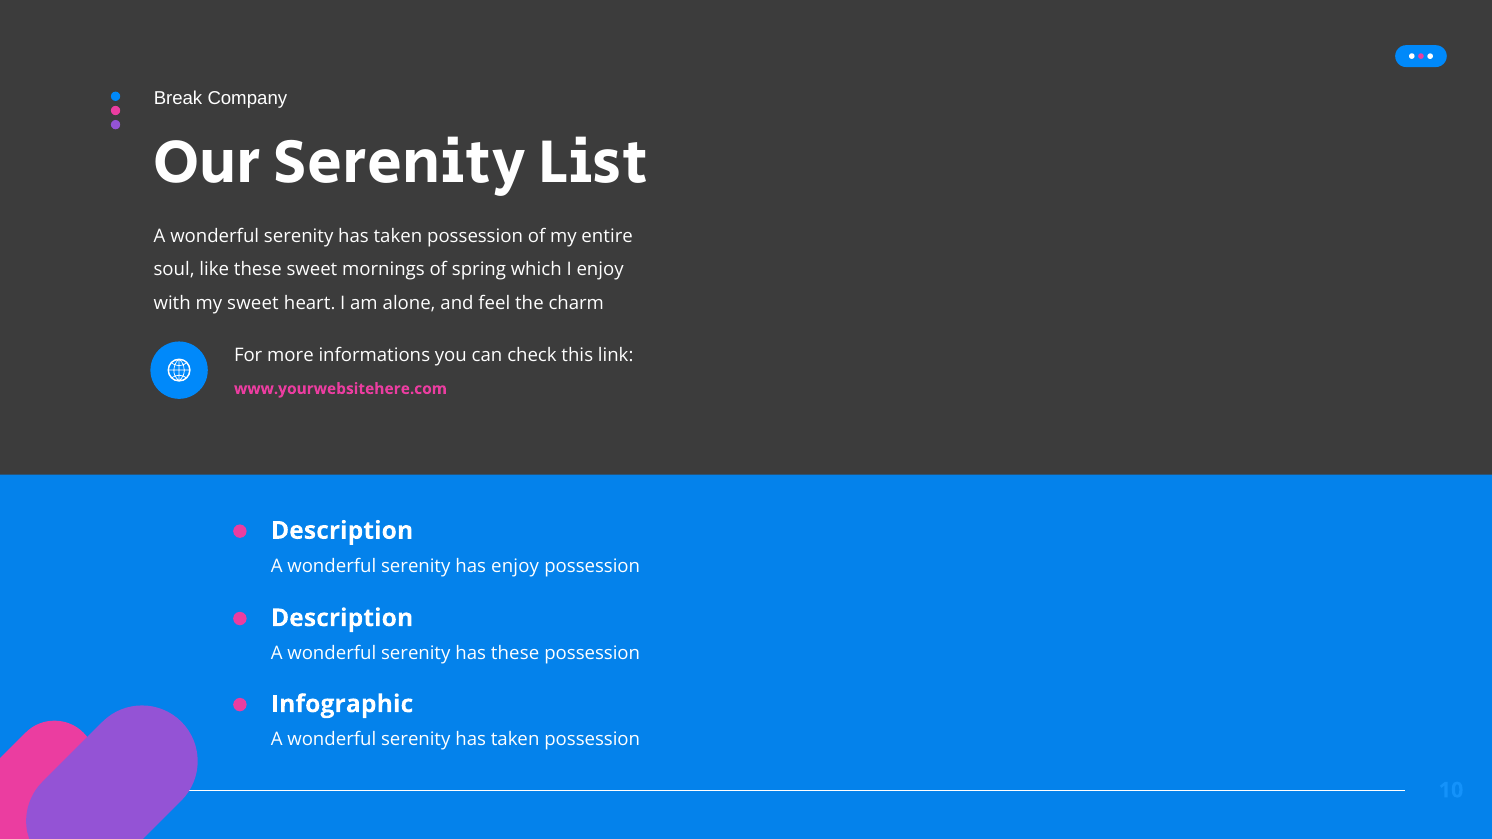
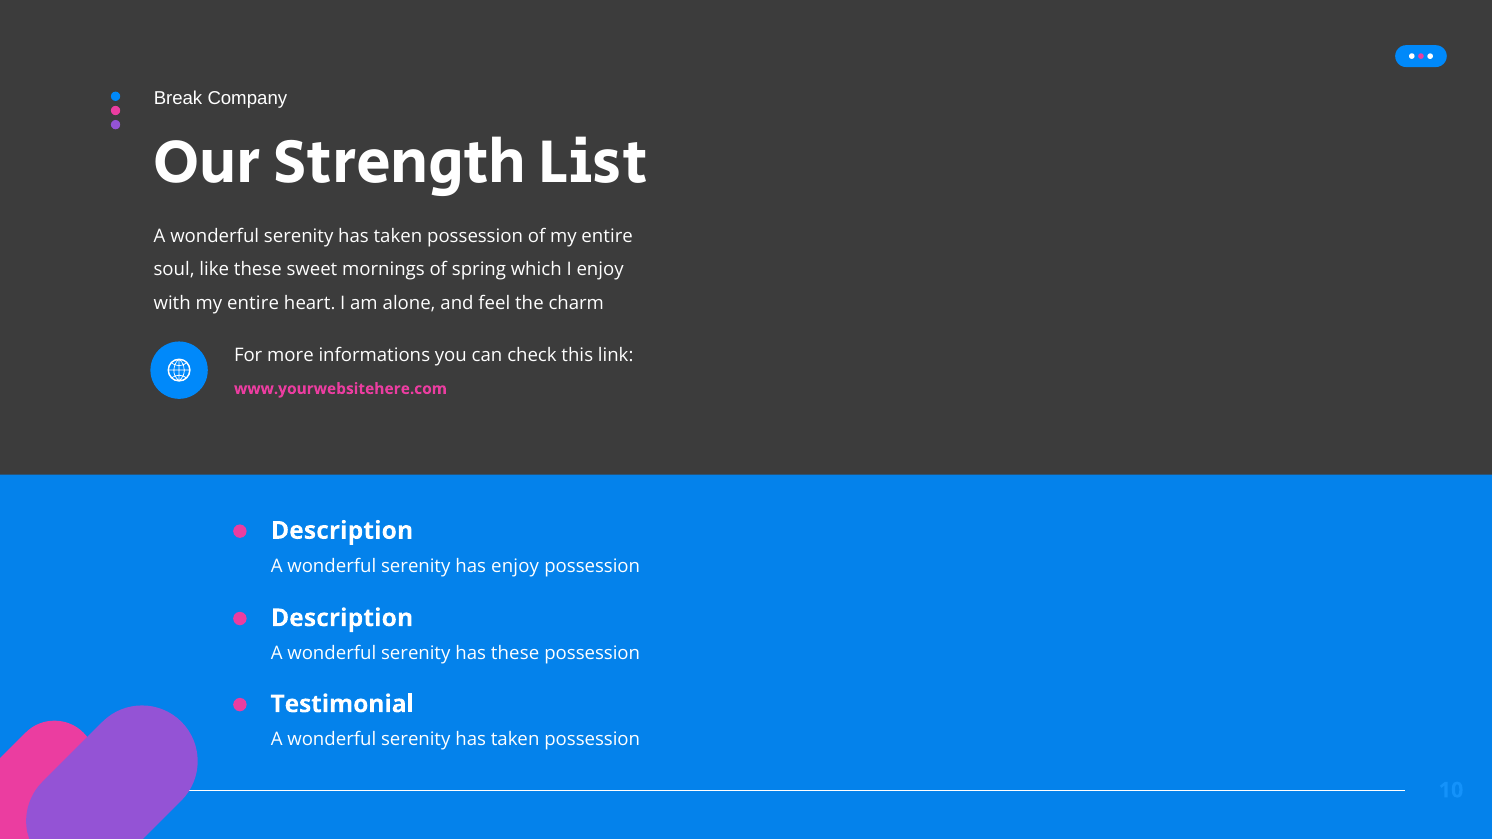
Our Serenity: Serenity -> Strength
with my sweet: sweet -> entire
Infographic: Infographic -> Testimonial
